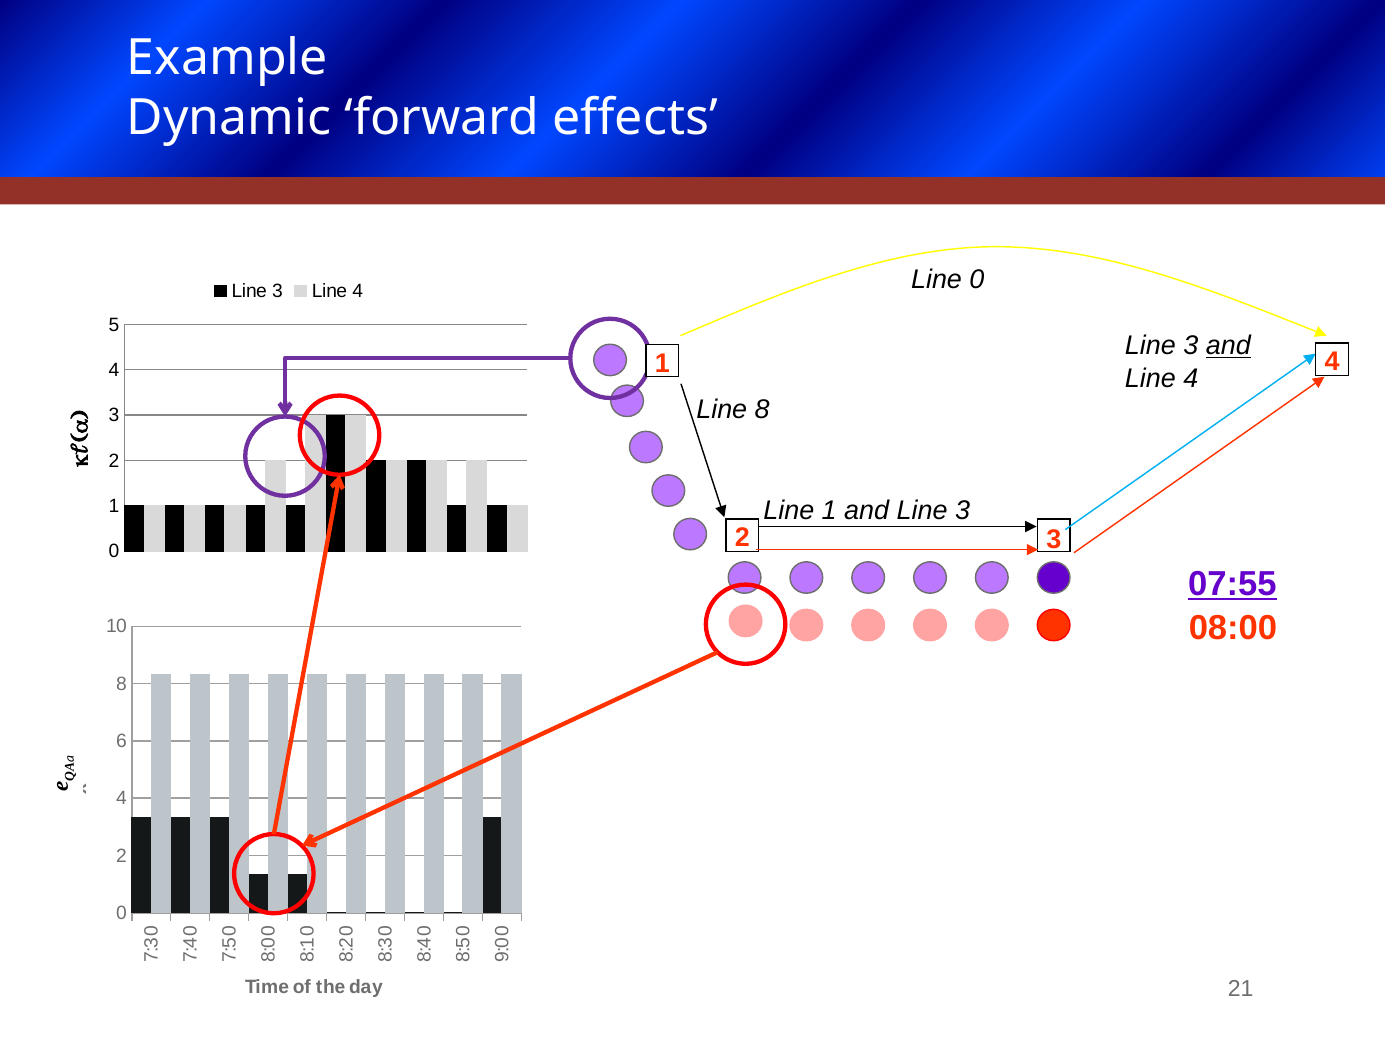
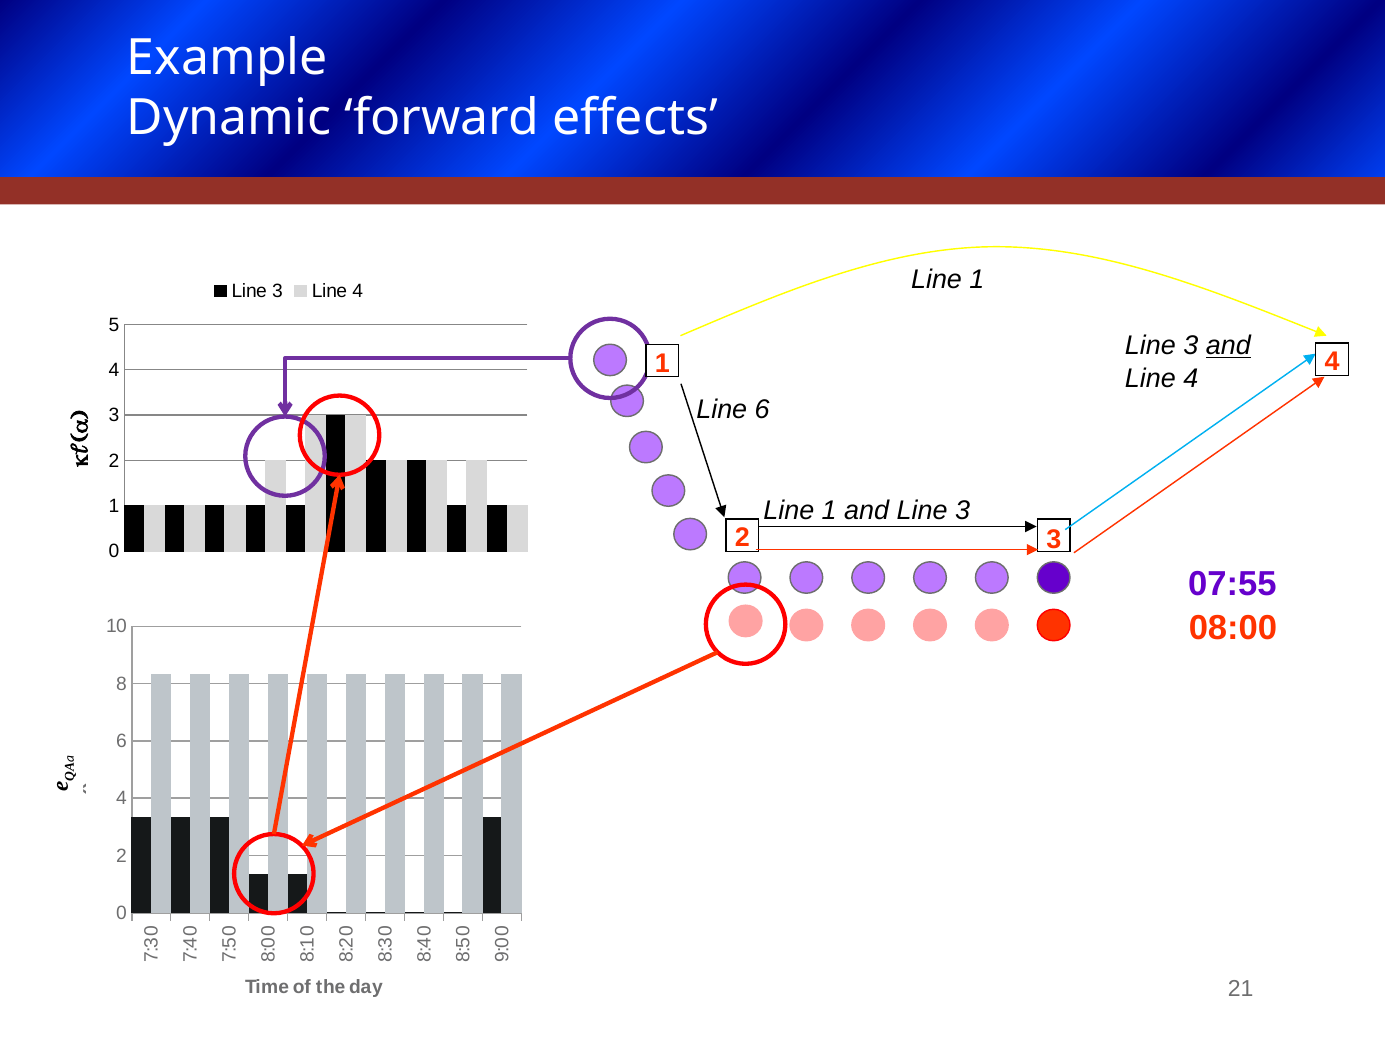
0 at (977, 279): 0 -> 1
Line 8: 8 -> 6
07:55 underline: present -> none
